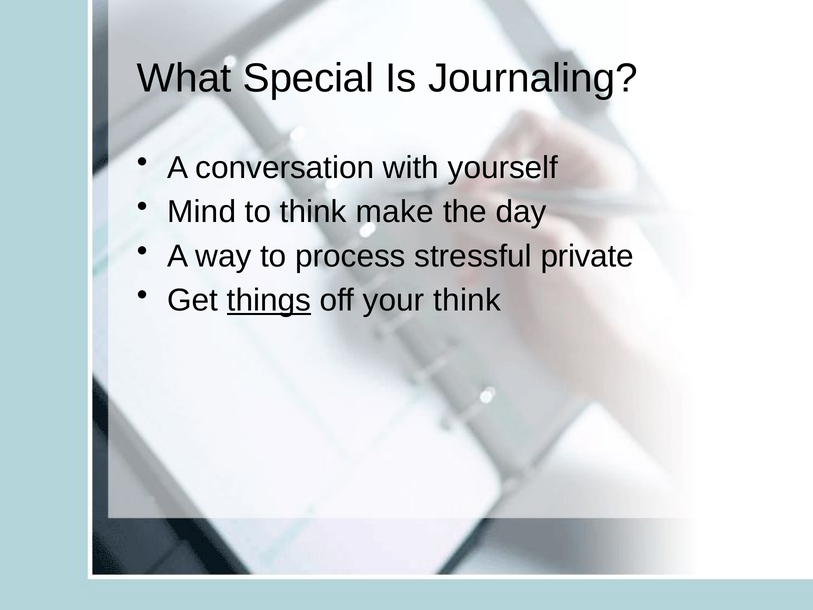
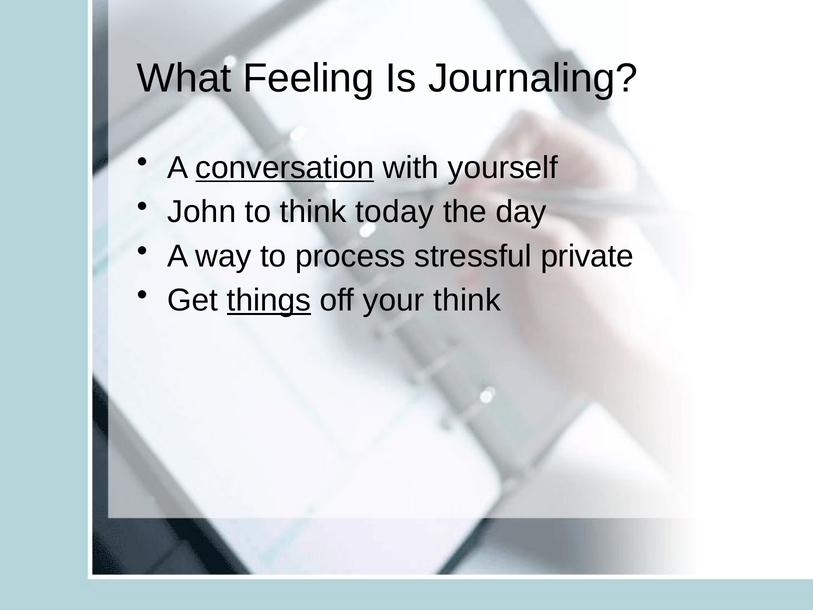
Special: Special -> Feeling
conversation underline: none -> present
Mind: Mind -> John
make: make -> today
